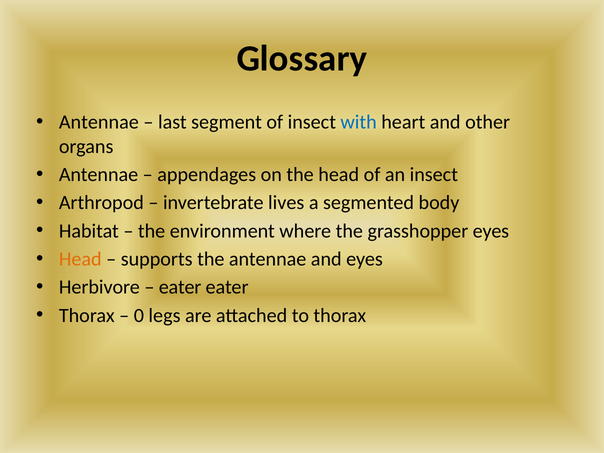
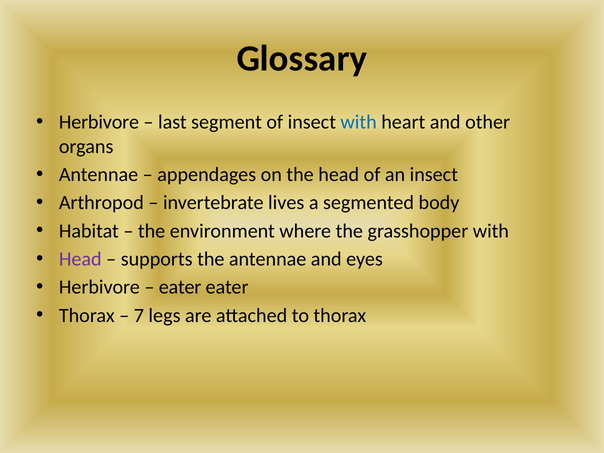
Antennae at (99, 122): Antennae -> Herbivore
grasshopper eyes: eyes -> with
Head at (80, 259) colour: orange -> purple
0: 0 -> 7
